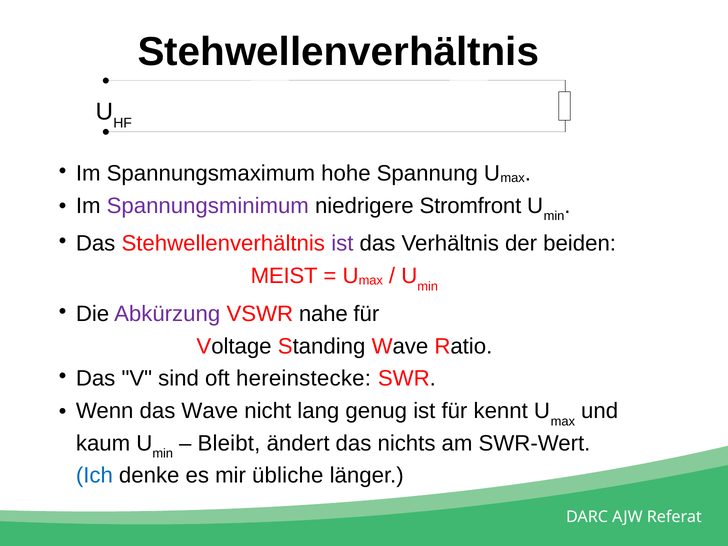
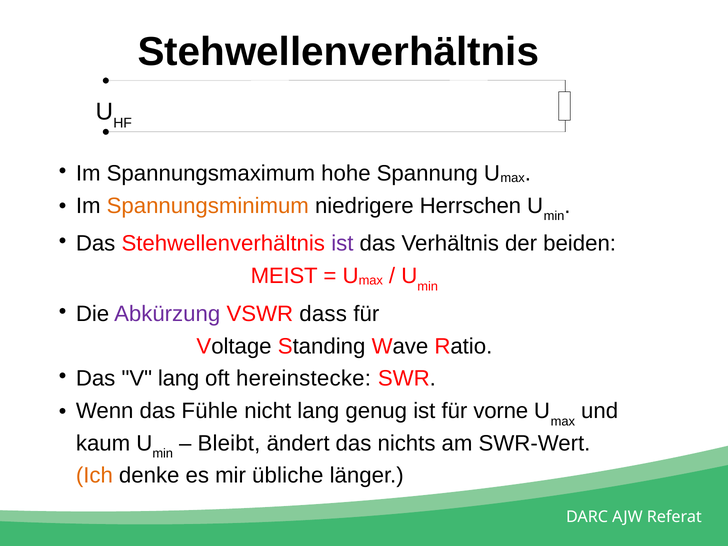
Spannungsminimum colour: purple -> orange
Stromfront: Stromfront -> Herrschen
nahe: nahe -> dass
V sind: sind -> lang
das Wave: Wave -> Fühle
kennt: kennt -> vorne
Ich colour: blue -> orange
